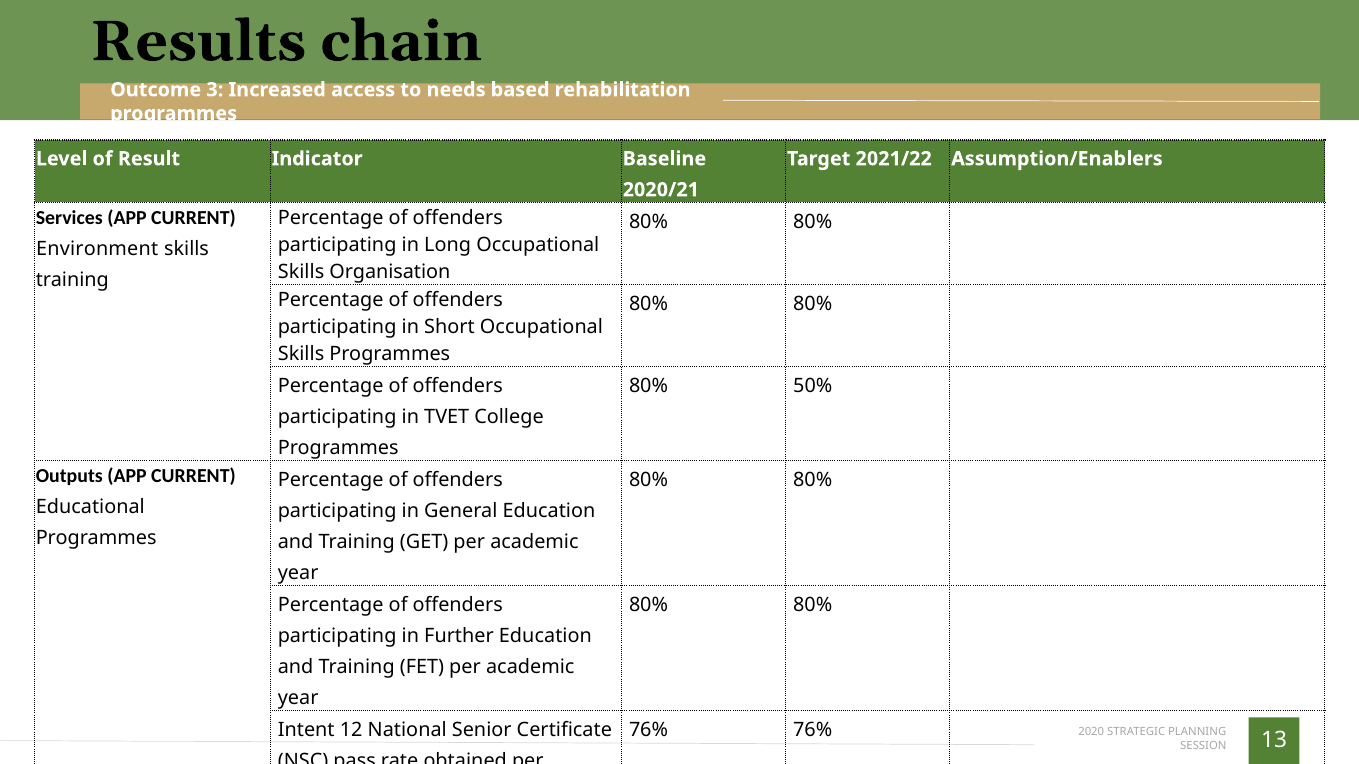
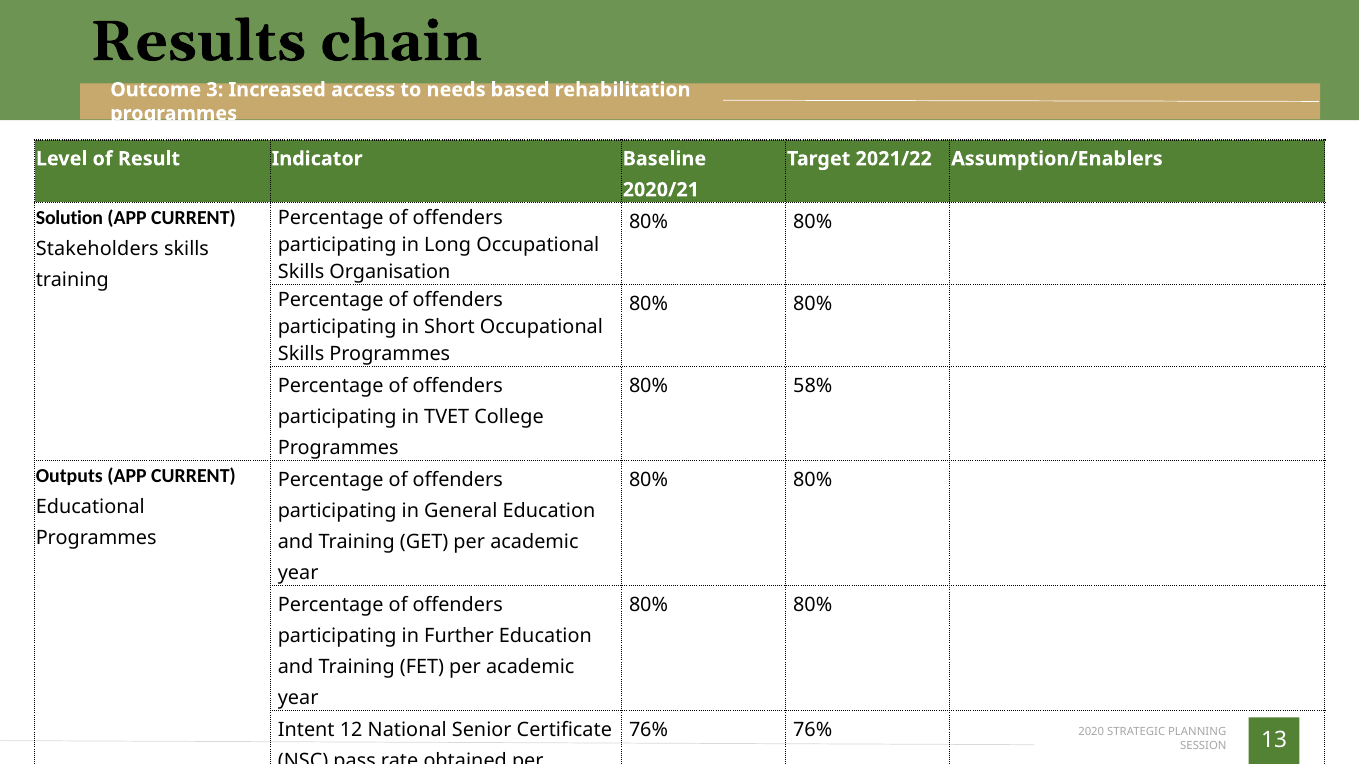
Services: Services -> Solution
Environment: Environment -> Stakeholders
50%: 50% -> 58%
